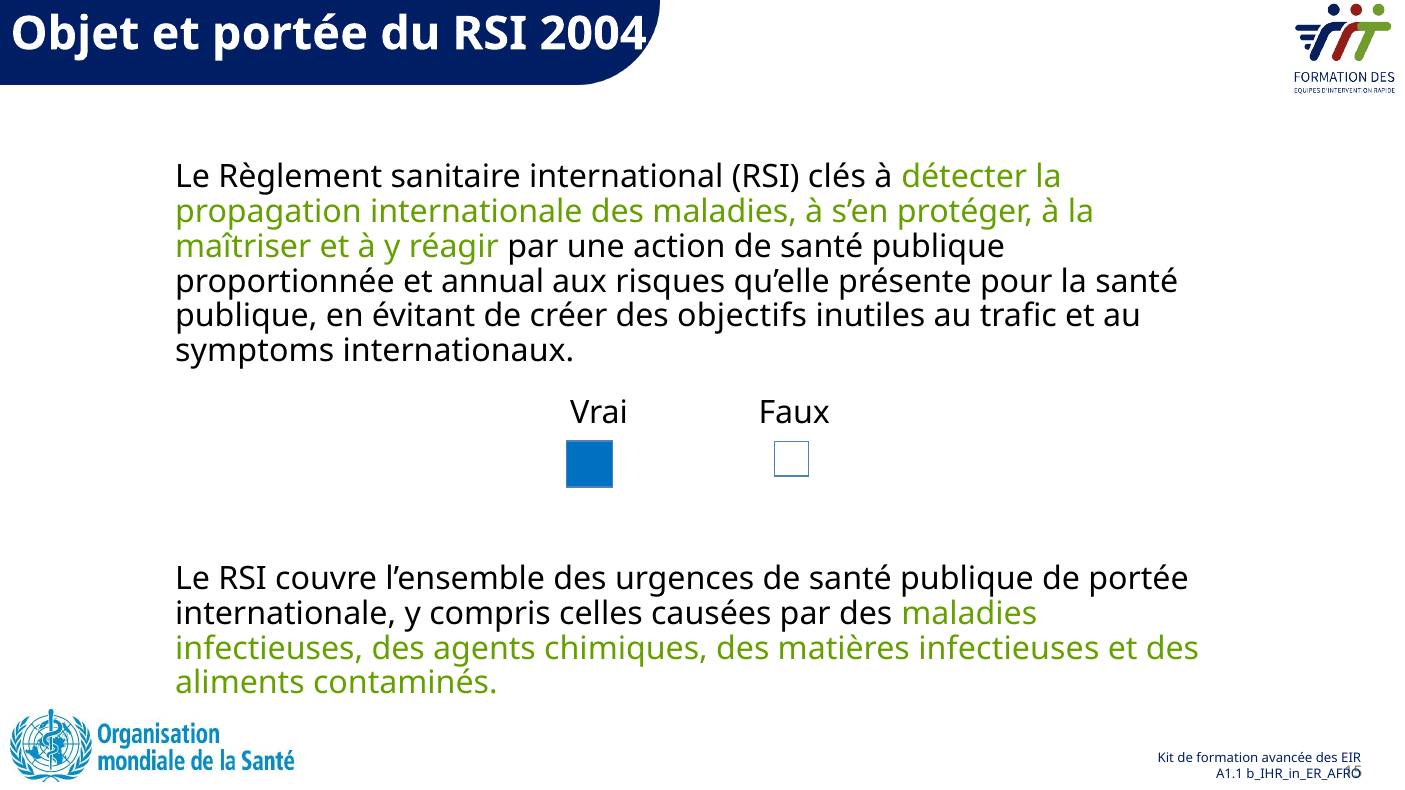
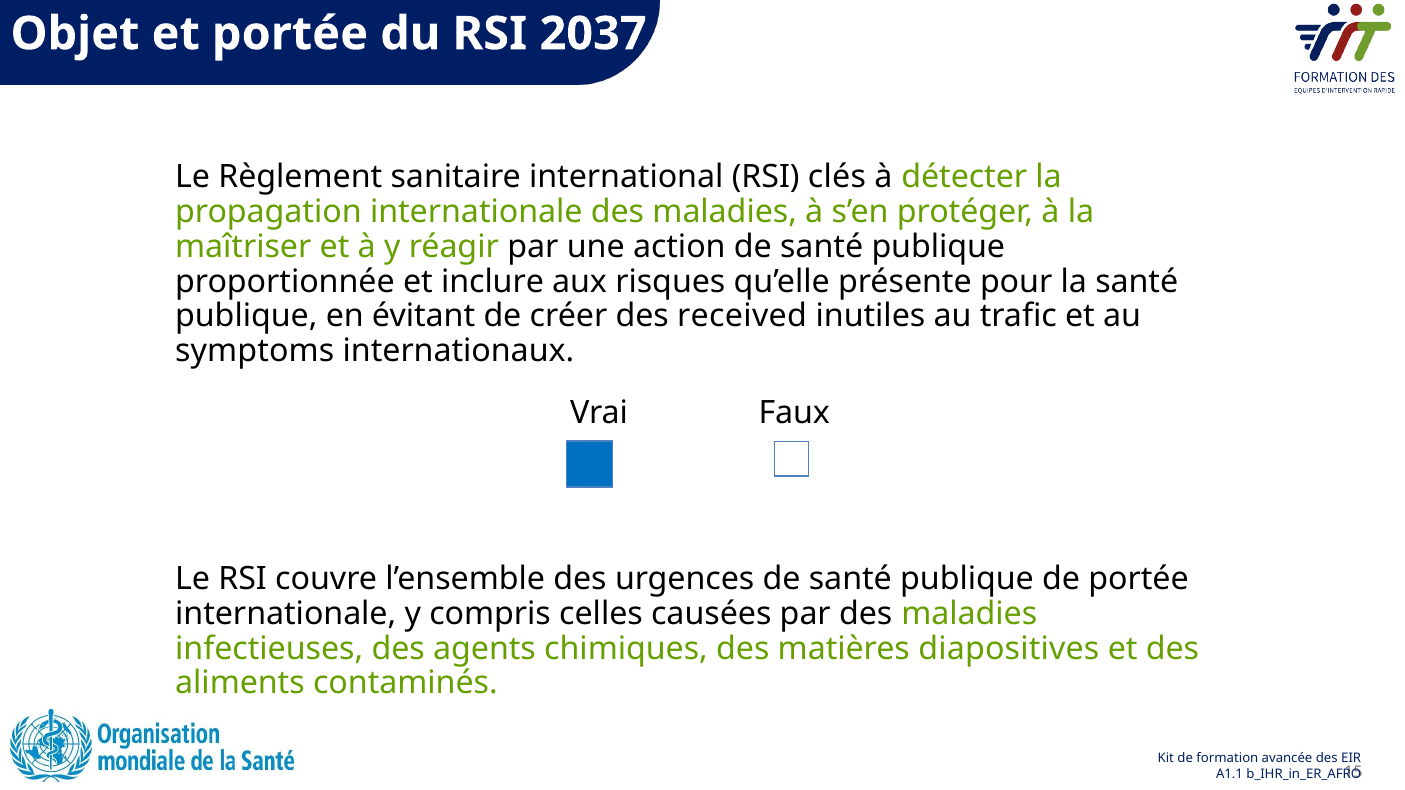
2004: 2004 -> 2037
annual: annual -> inclure
objectifs: objectifs -> received
matières infectieuses: infectieuses -> diapositives
